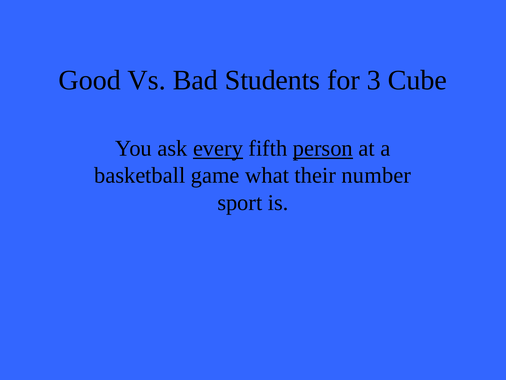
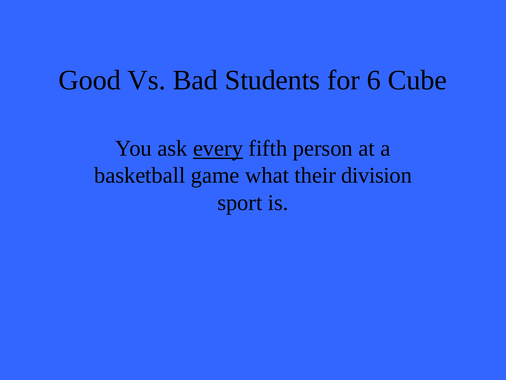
3: 3 -> 6
person underline: present -> none
number: number -> division
